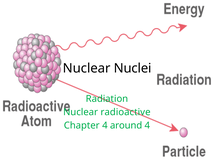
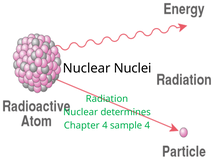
radioactive: radioactive -> determines
around: around -> sample
